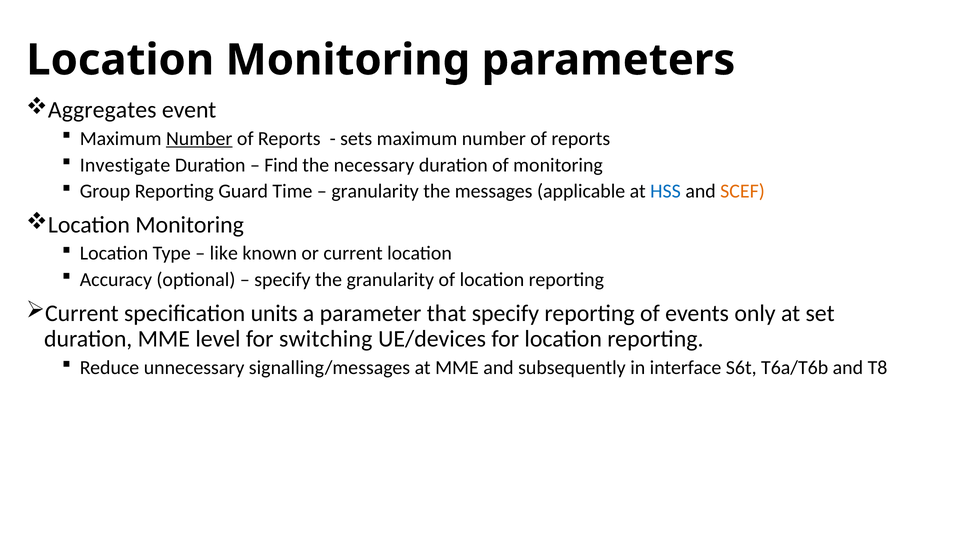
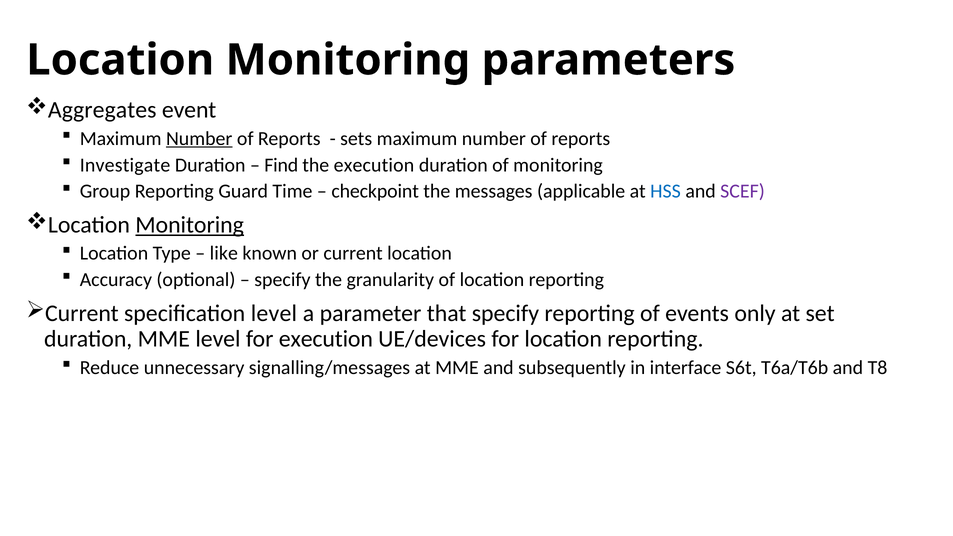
the necessary: necessary -> execution
granularity at (375, 191): granularity -> checkpoint
SCEF colour: orange -> purple
Monitoring at (190, 225) underline: none -> present
specification units: units -> level
for switching: switching -> execution
